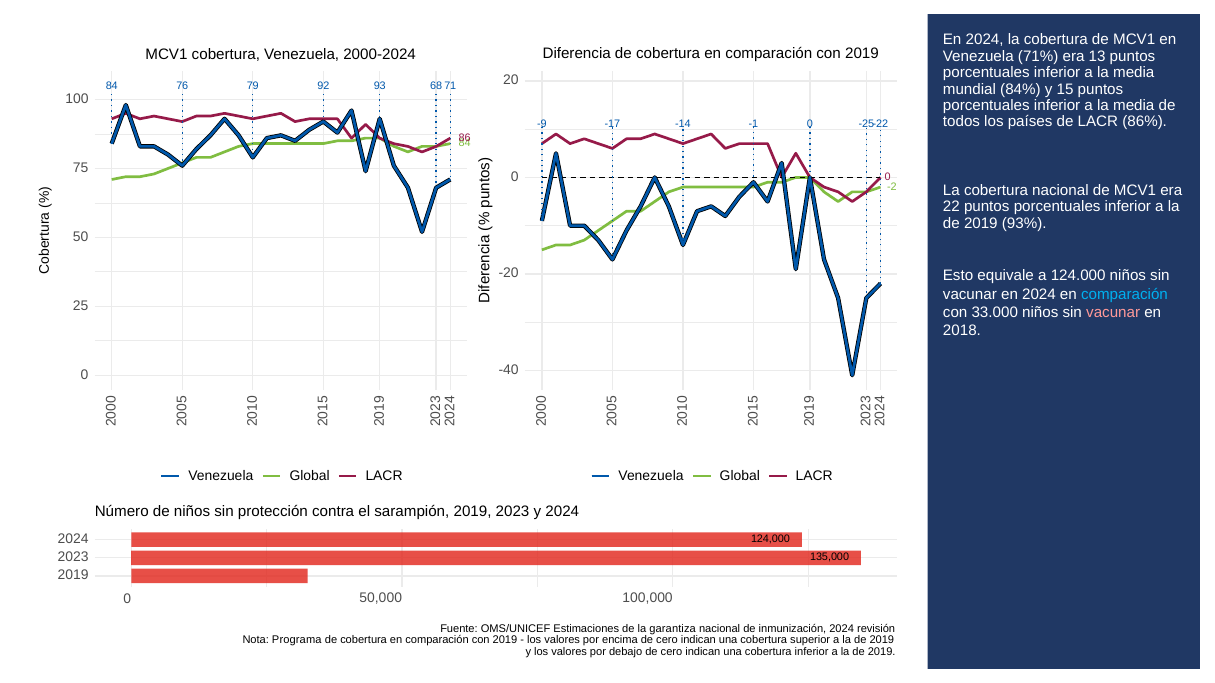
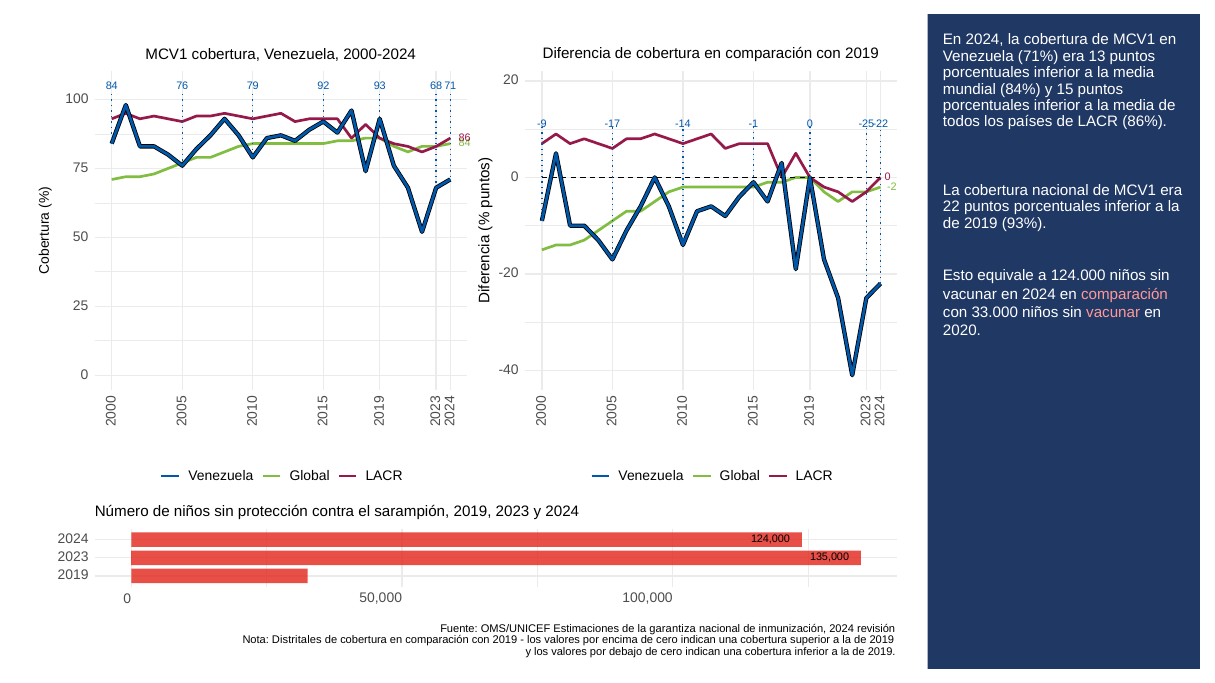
comparación at (1124, 294) colour: light blue -> pink
2018: 2018 -> 2020
Programa: Programa -> Distritales
